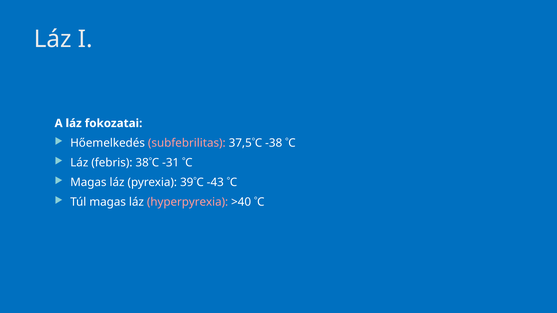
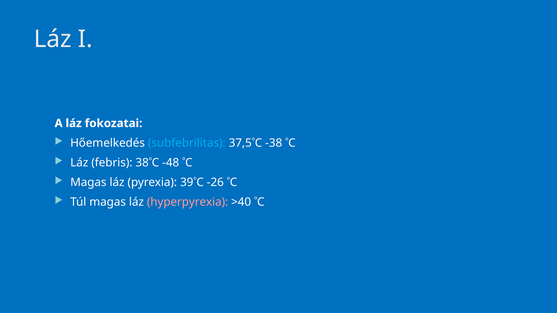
subfebrilitas colour: pink -> light blue
-31: -31 -> -48
-43: -43 -> -26
